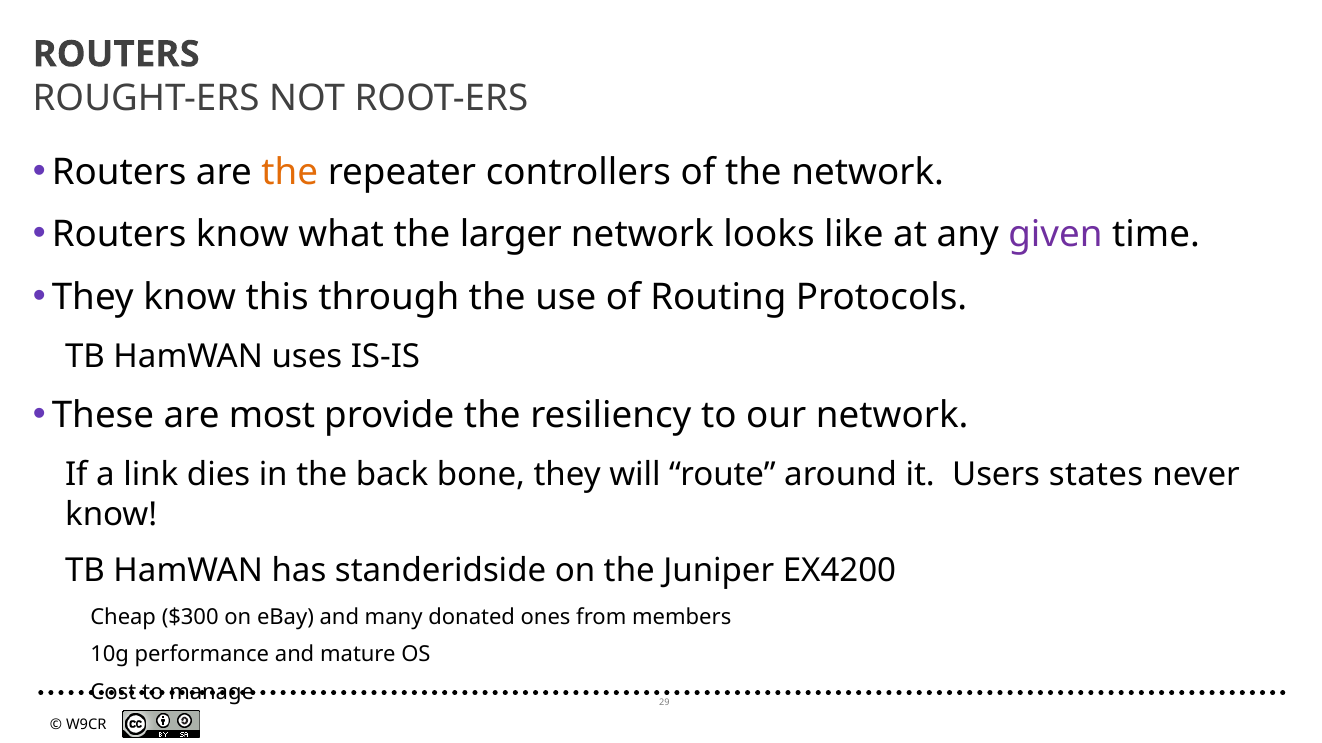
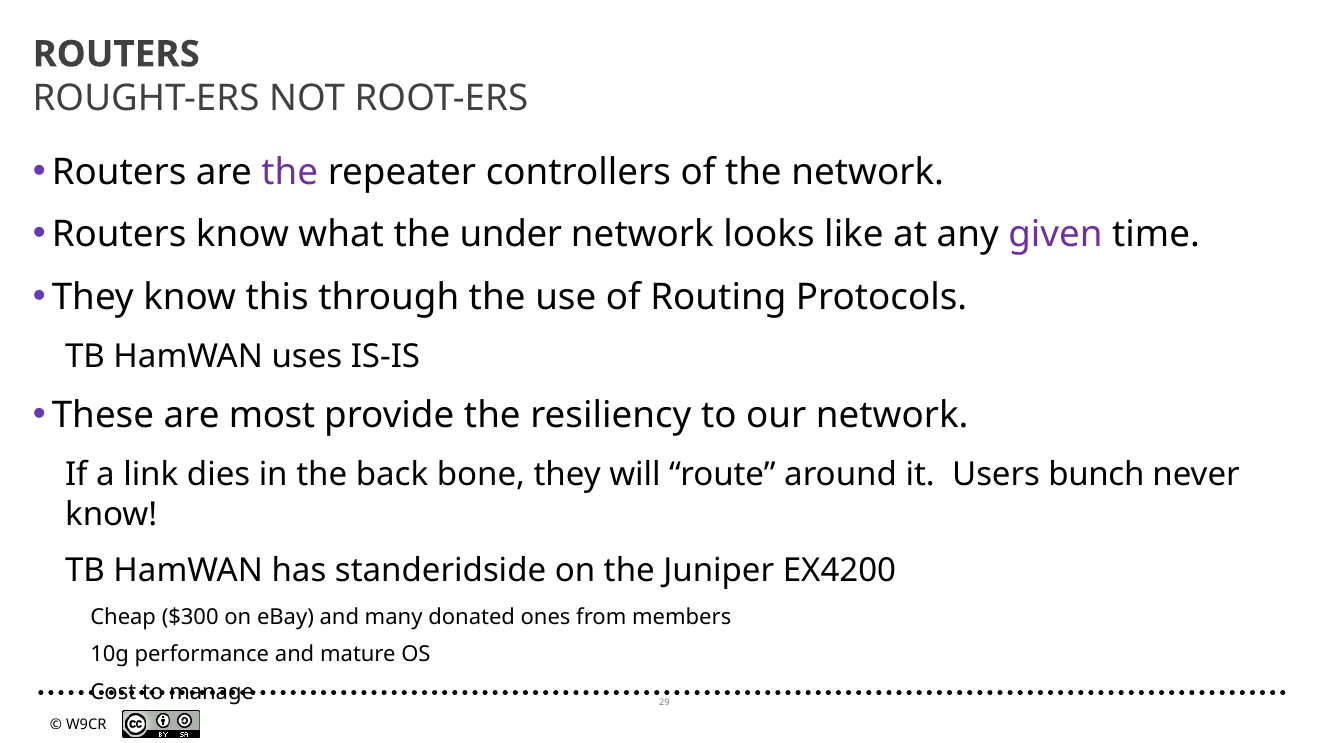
the at (290, 172) colour: orange -> purple
larger: larger -> under
states: states -> bunch
